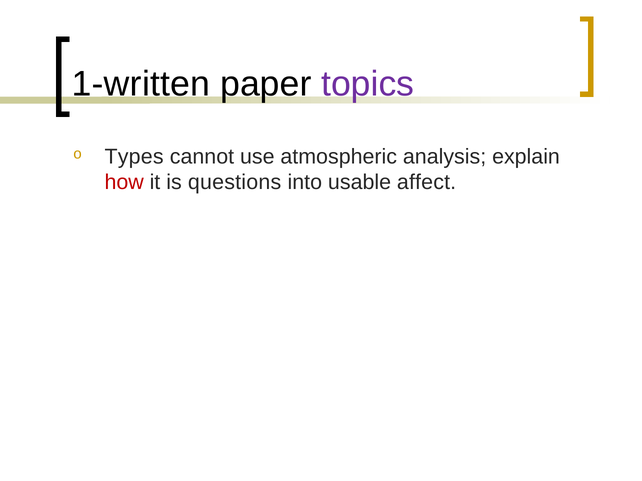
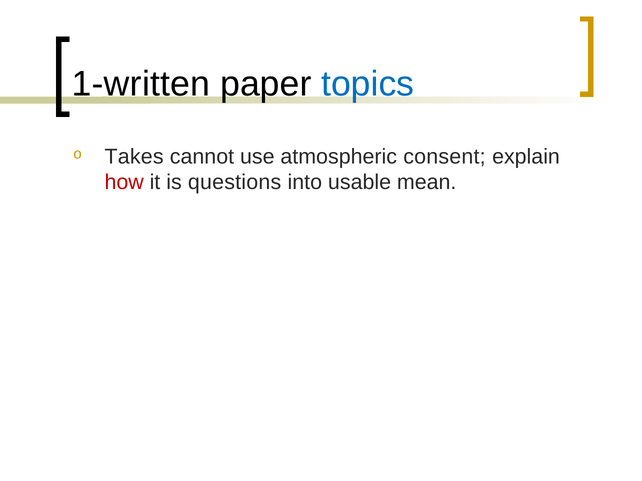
topics colour: purple -> blue
Types: Types -> Takes
analysis: analysis -> consent
affect: affect -> mean
